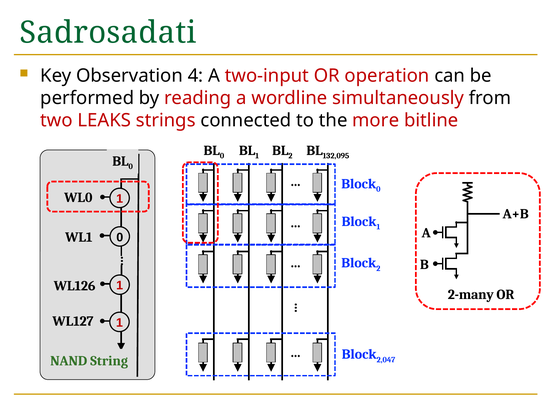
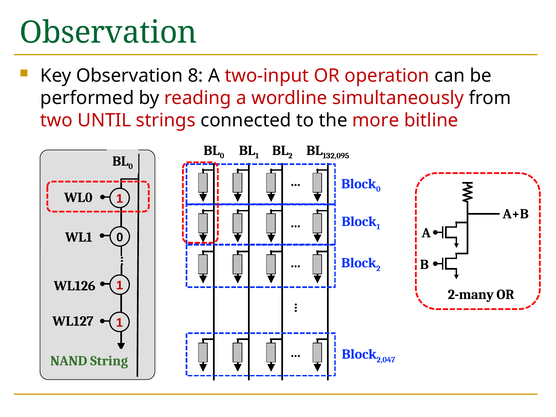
Sadrosadati at (108, 33): Sadrosadati -> Observation
4: 4 -> 8
LEAKS: LEAKS -> UNTIL
